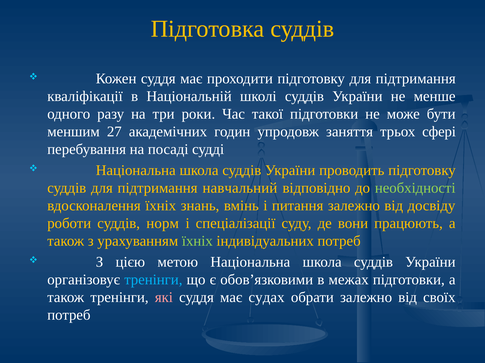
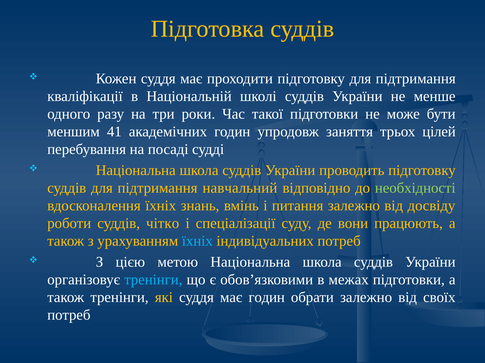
27: 27 -> 41
сфері: сфері -> цілей
норм: норм -> чітко
їхніх at (197, 242) colour: light green -> light blue
які colour: pink -> yellow
має судах: судах -> годин
